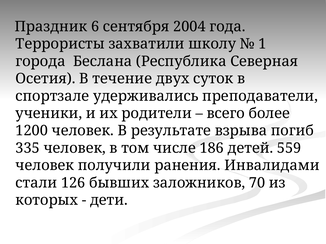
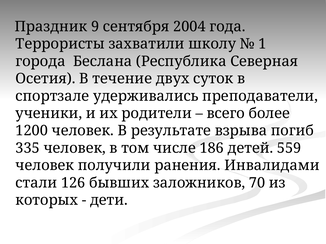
6: 6 -> 9
